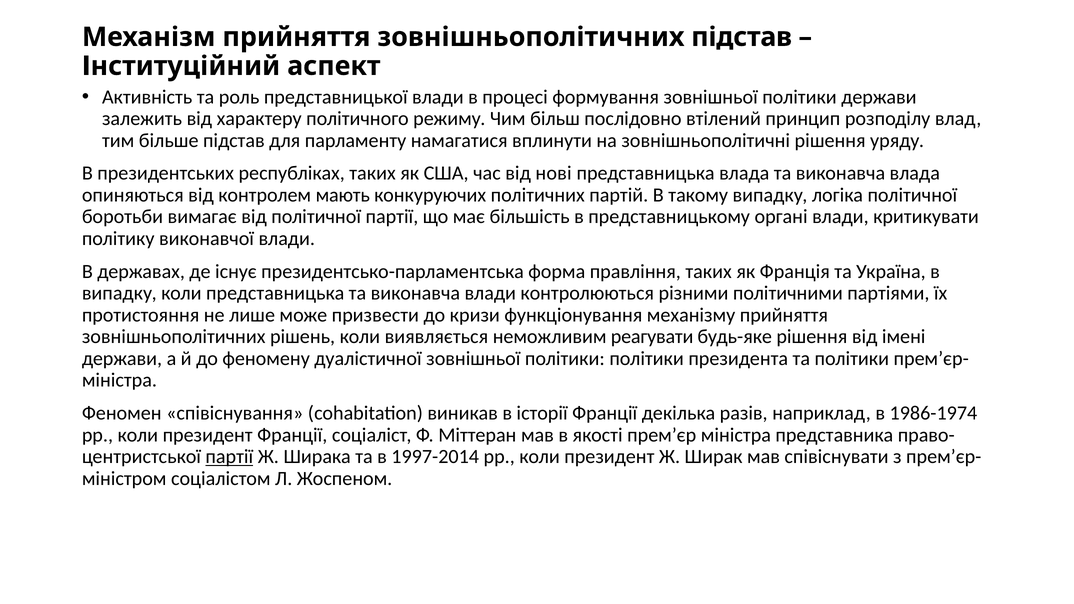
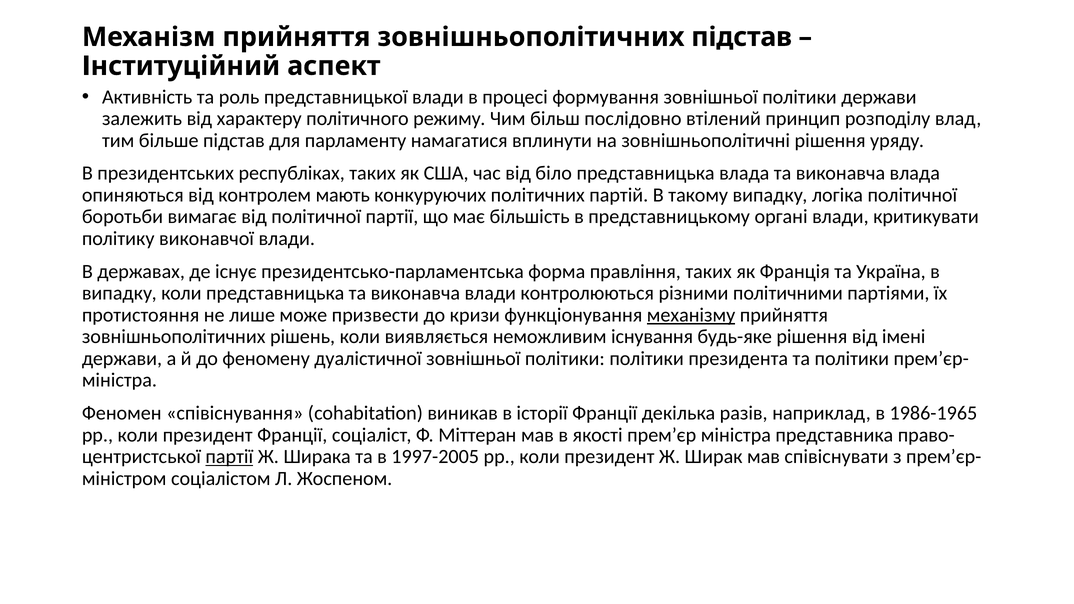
нові: нові -> біло
механізму underline: none -> present
реагувати: реагувати -> існування
1986-1974: 1986-1974 -> 1986-1965
1997-2014: 1997-2014 -> 1997-2005
